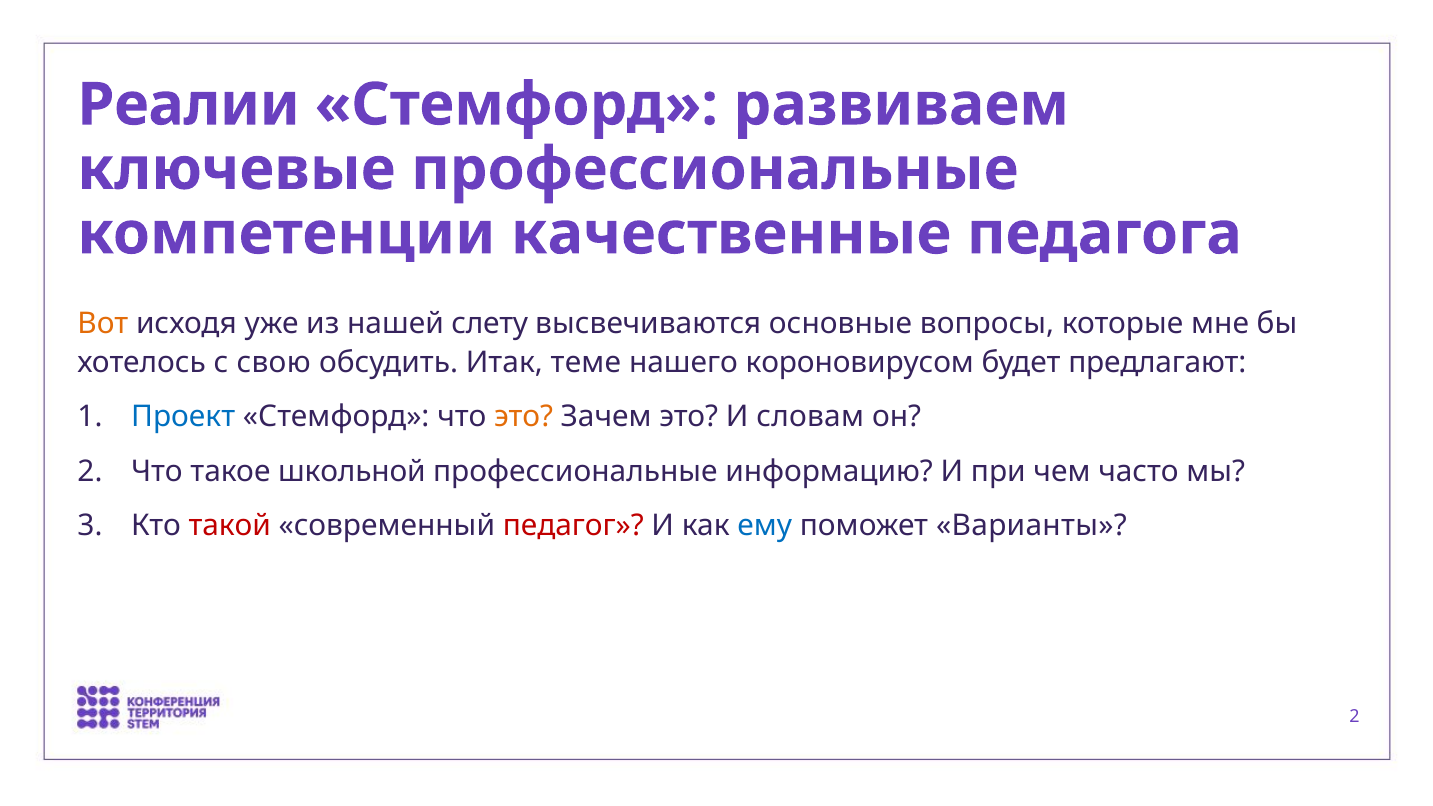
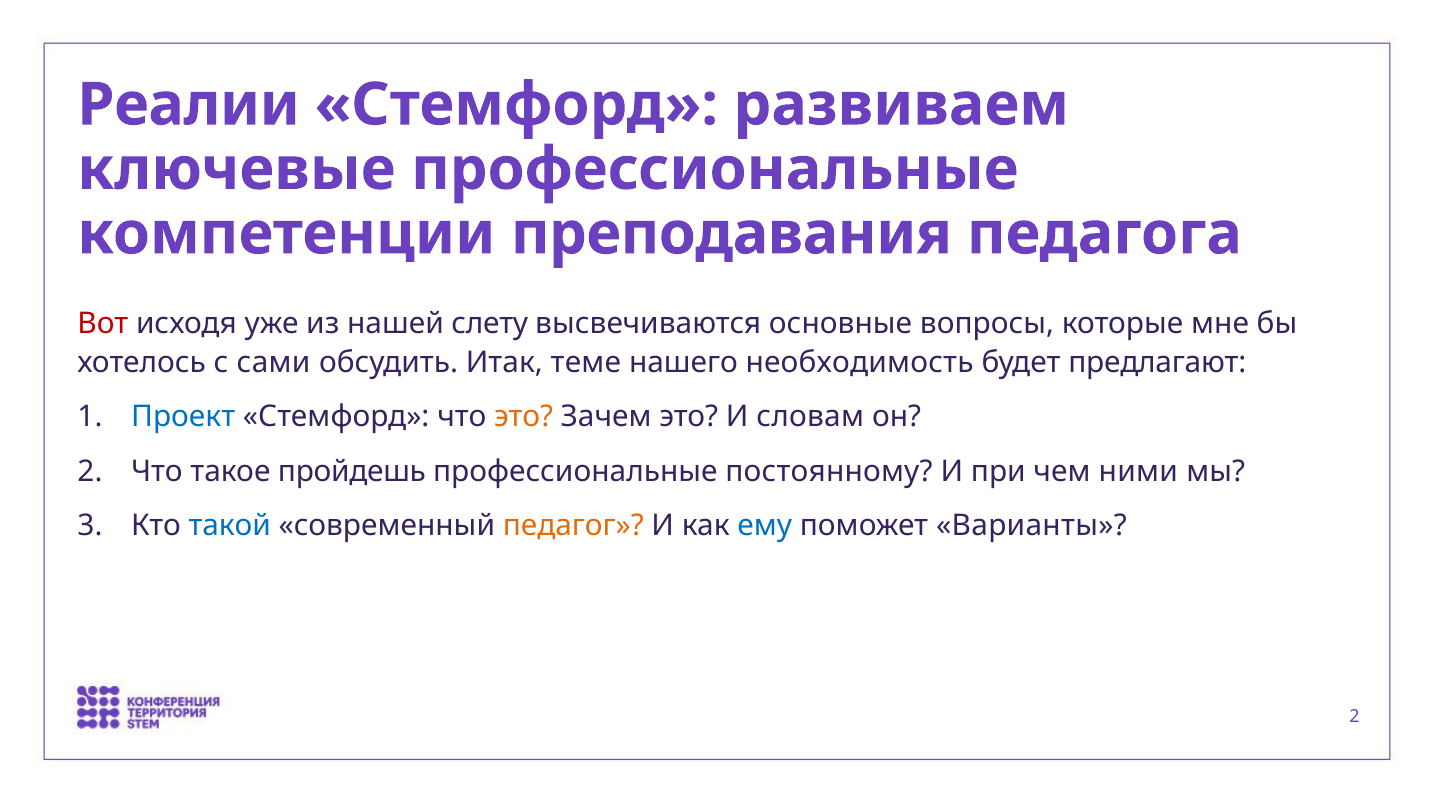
качественные: качественные -> преподавания
Вот colour: orange -> red
свою: свою -> сами
короновирусом: короновирусом -> необходимость
школьной: школьной -> пройдешь
информацию: информацию -> постоянному
часто: часто -> ними
такой colour: red -> blue
педагог colour: red -> orange
